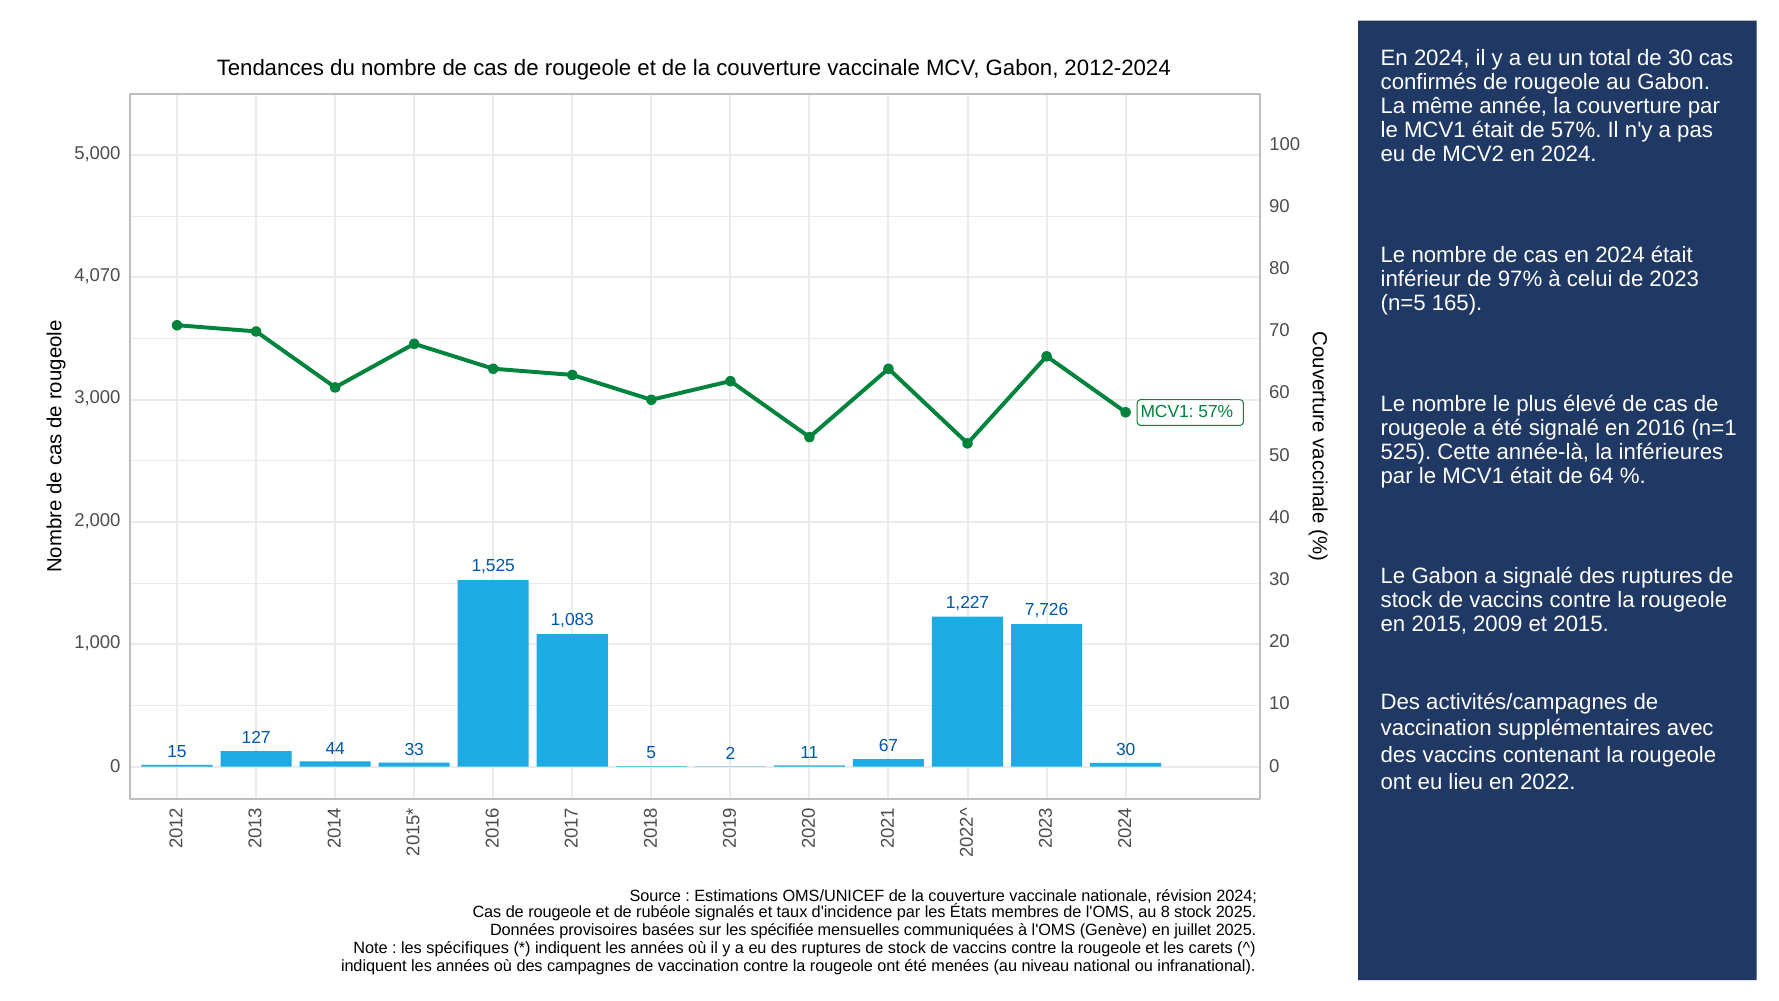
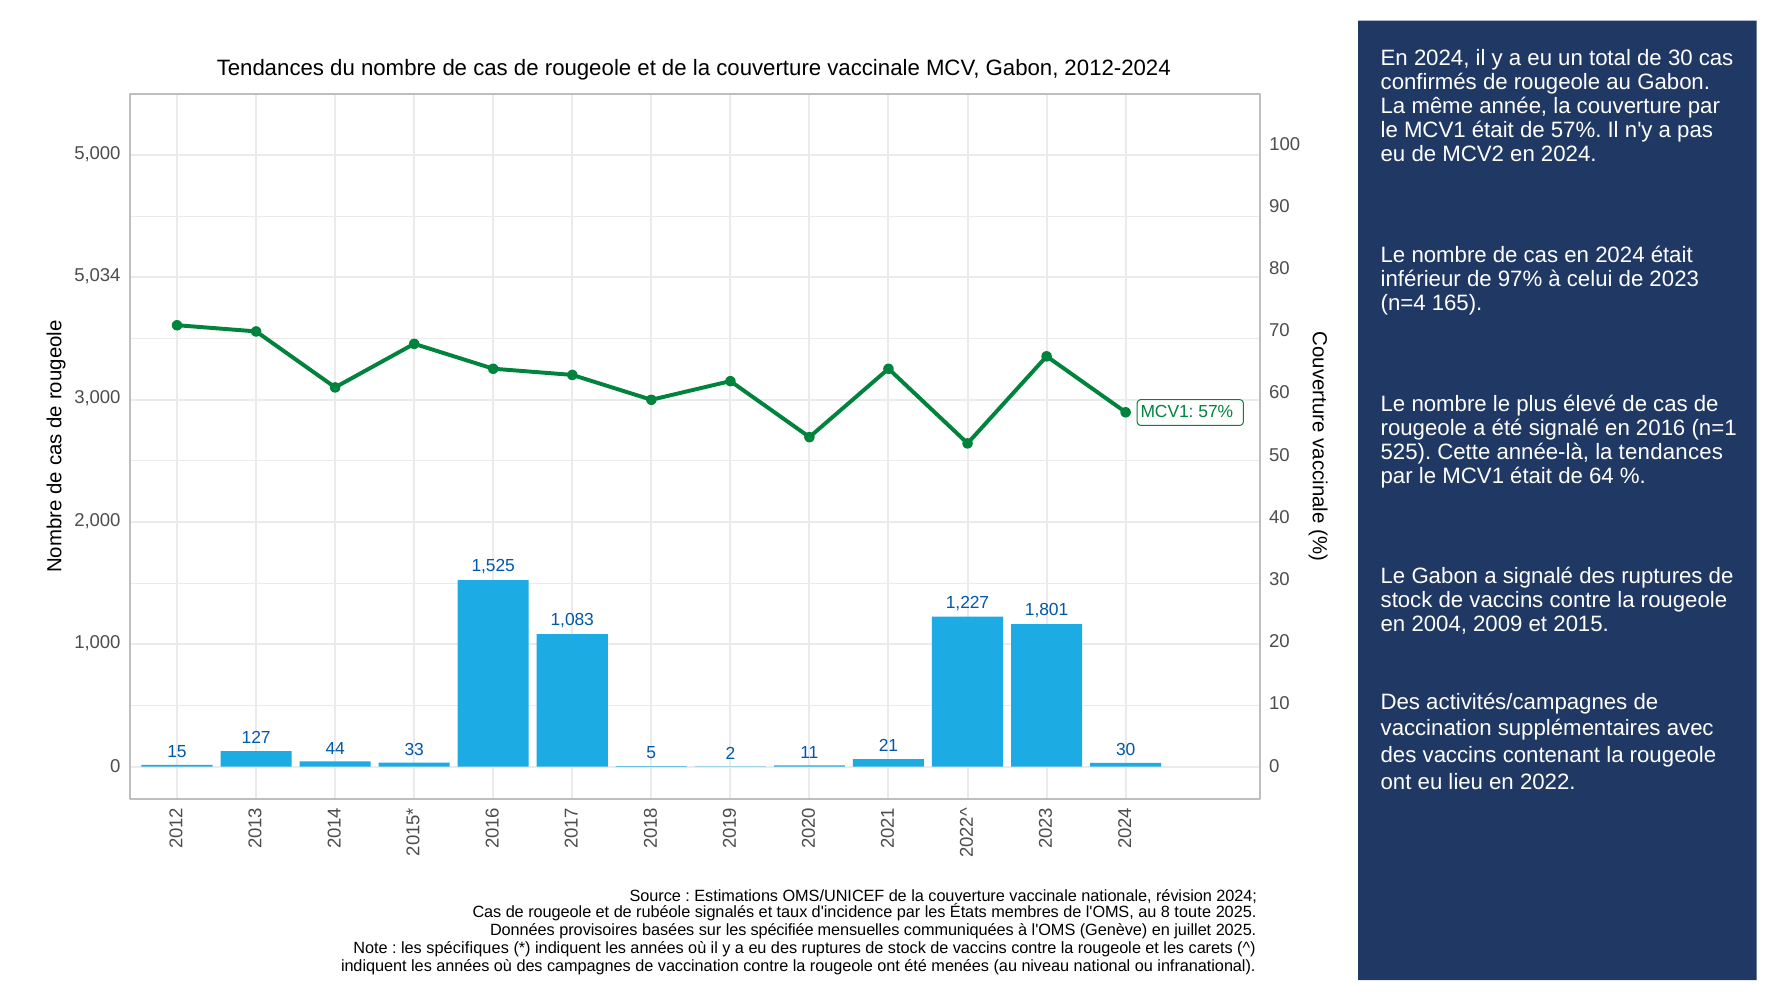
4,070: 4,070 -> 5,034
n=5: n=5 -> n=4
la inférieures: inférieures -> tendances
7,726: 7,726 -> 1,801
en 2015: 2015 -> 2004
67: 67 -> 21
8 stock: stock -> toute
